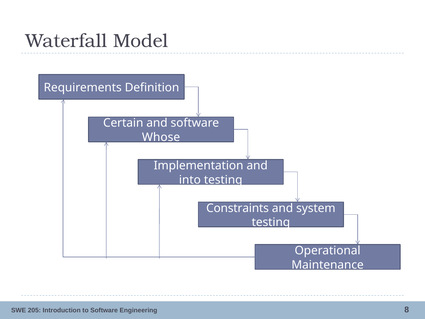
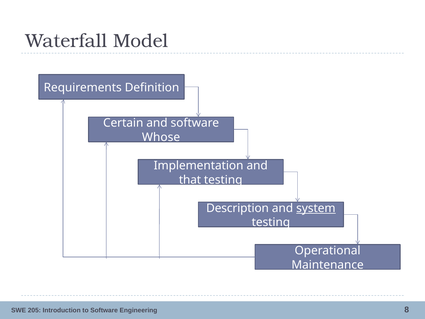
into: into -> that
Constraints: Constraints -> Description
system underline: none -> present
